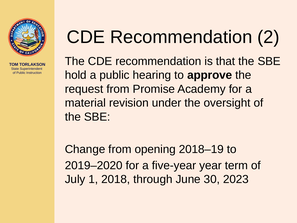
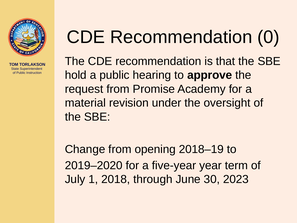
2: 2 -> 0
